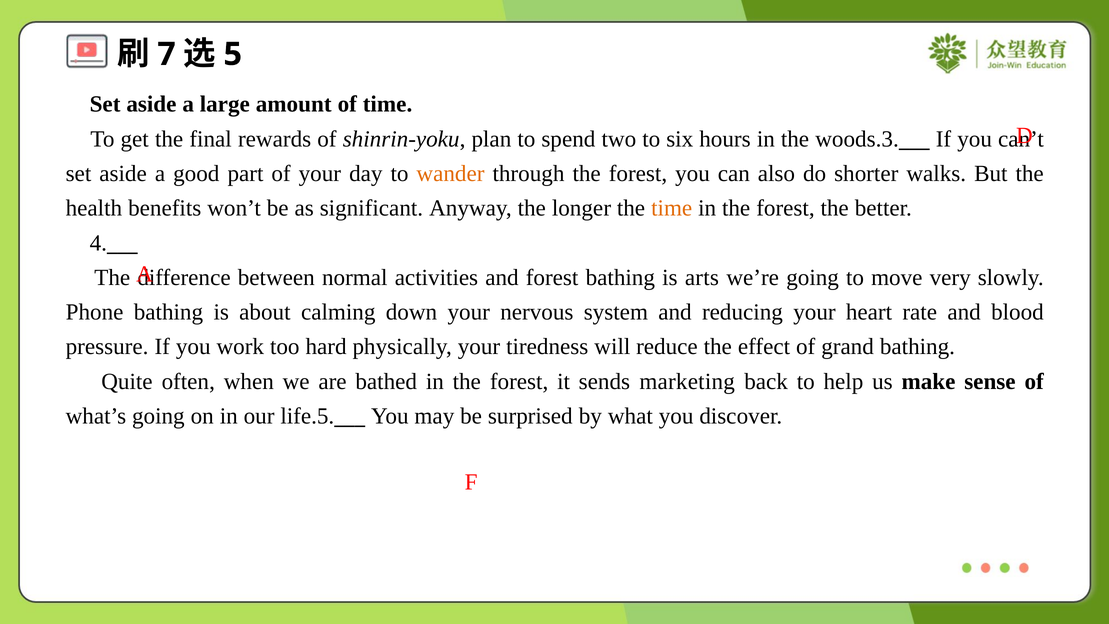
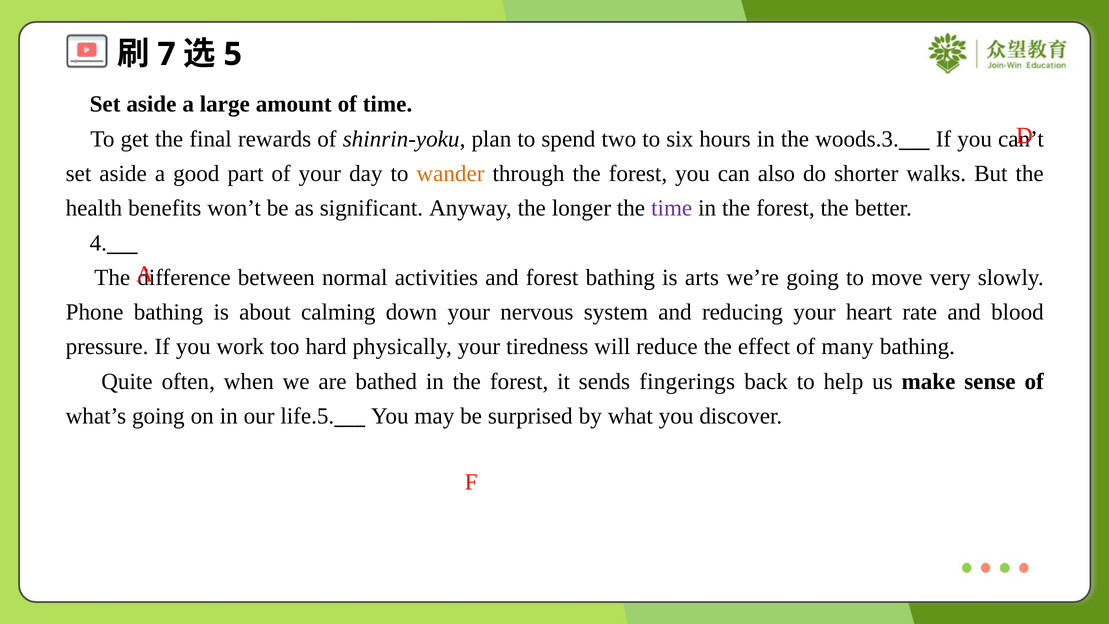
time at (672, 208) colour: orange -> purple
grand: grand -> many
marketing: marketing -> fingerings
